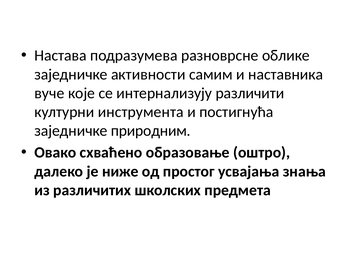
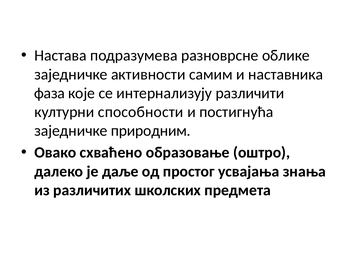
вуче: вуче -> фаза
инструмента: инструмента -> способности
ниже: ниже -> даље
